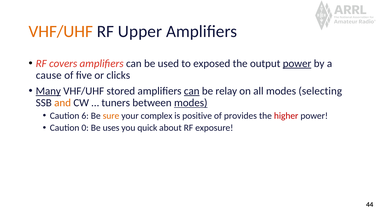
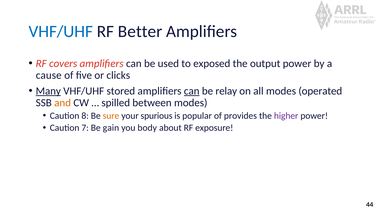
VHF/UHF at (61, 32) colour: orange -> blue
Upper: Upper -> Better
power at (297, 64) underline: present -> none
selecting: selecting -> operated
tuners: tuners -> spilled
modes at (191, 103) underline: present -> none
6: 6 -> 8
complex: complex -> spurious
positive: positive -> popular
higher colour: red -> purple
0: 0 -> 7
uses: uses -> gain
quick: quick -> body
